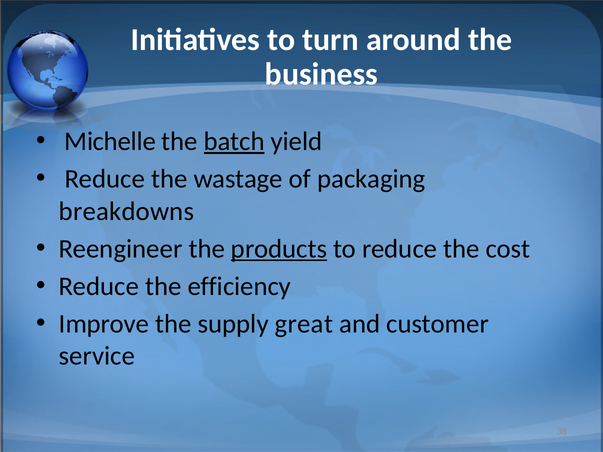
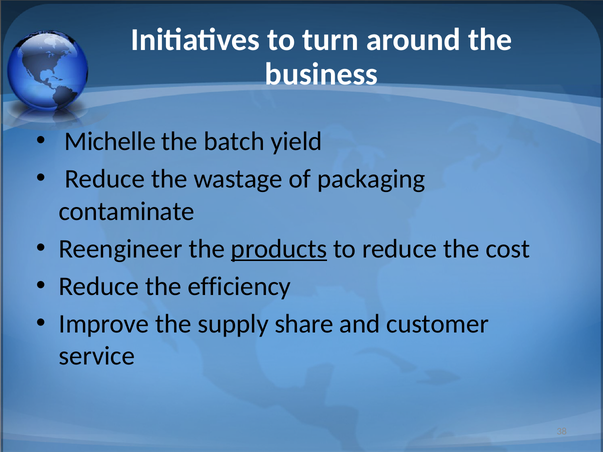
batch underline: present -> none
breakdowns: breakdowns -> contaminate
great: great -> share
